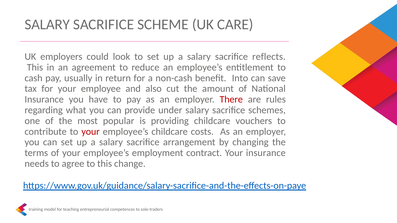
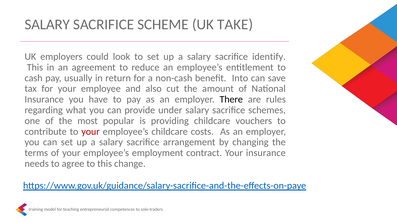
CARE: CARE -> TAKE
reflects: reflects -> identify
There colour: red -> black
